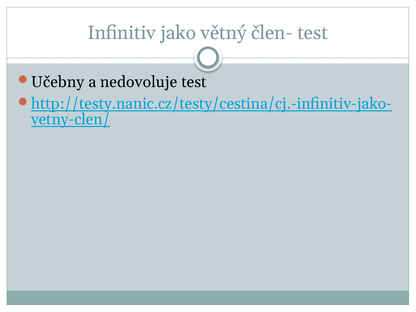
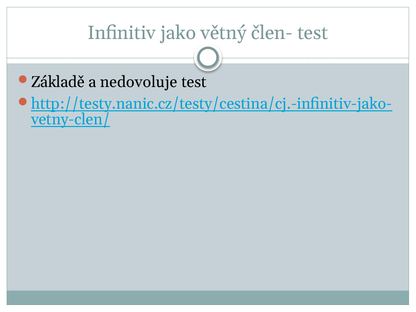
Učebny: Učebny -> Základě
